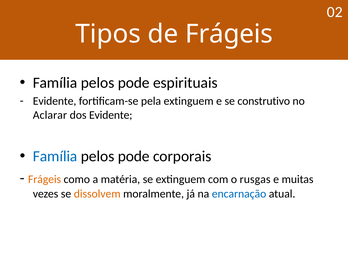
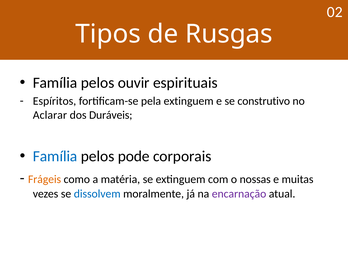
de Frágeis: Frágeis -> Rusgas
pode at (134, 83): pode -> ouvir
Evidente at (55, 101): Evidente -> Espíritos
dos Evidente: Evidente -> Duráveis
rusgas: rusgas -> nossas
dissolvem colour: orange -> blue
encarnação colour: blue -> purple
